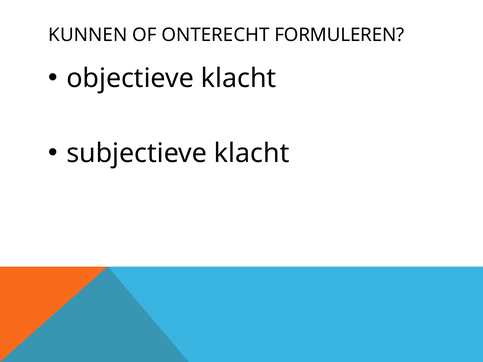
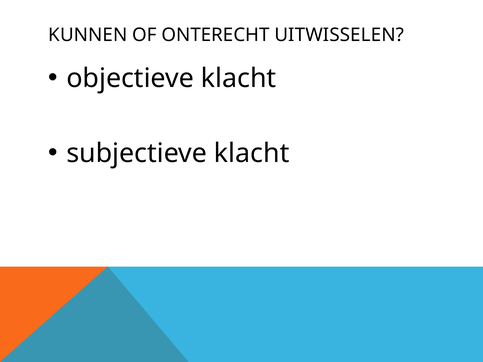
FORMULEREN: FORMULEREN -> UITWISSELEN
